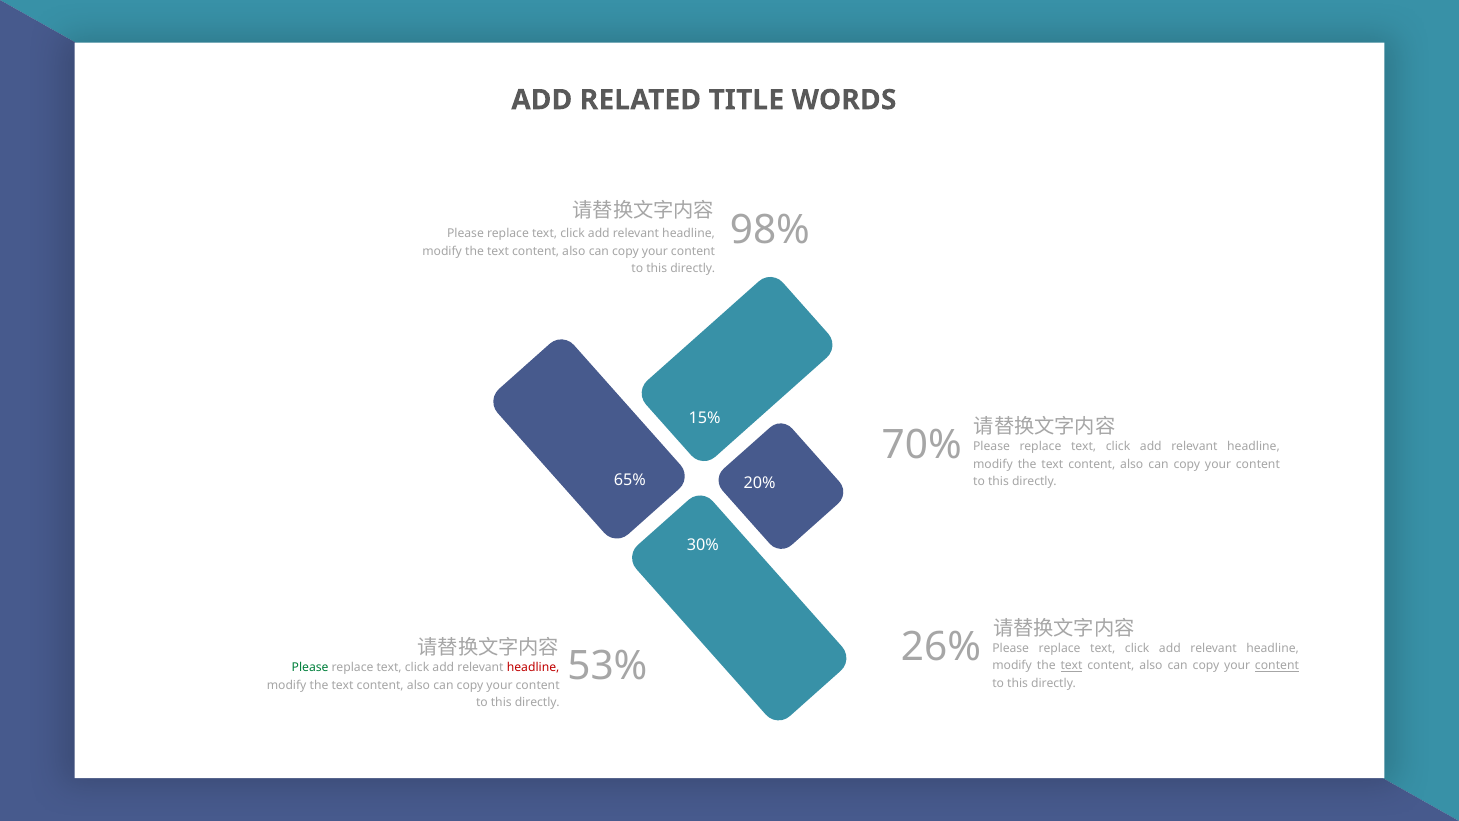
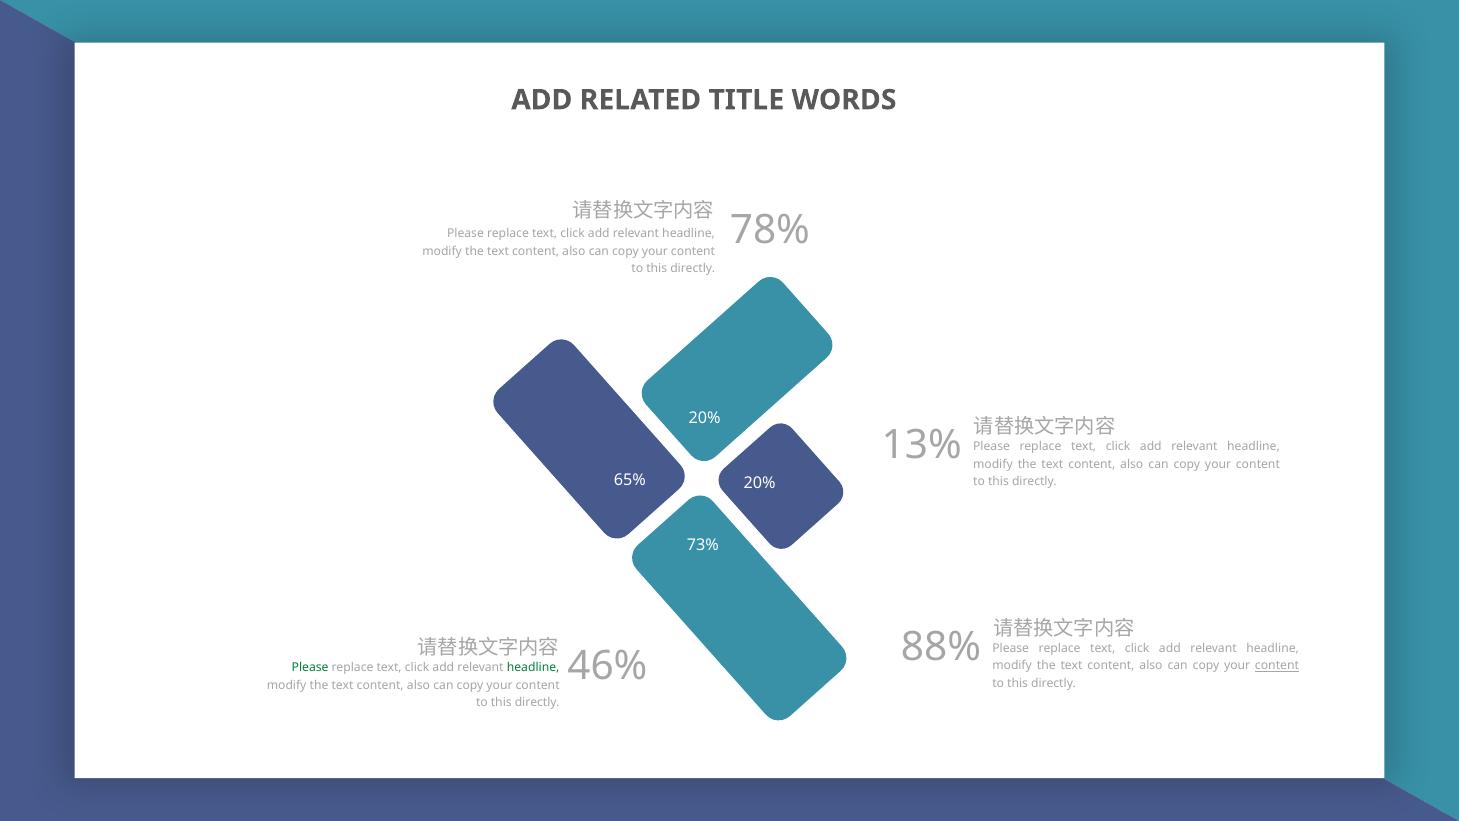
98%: 98% -> 78%
15% at (705, 418): 15% -> 20%
70%: 70% -> 13%
30%: 30% -> 73%
26%: 26% -> 88%
53%: 53% -> 46%
text at (1072, 666) underline: present -> none
headline at (533, 668) colour: red -> green
